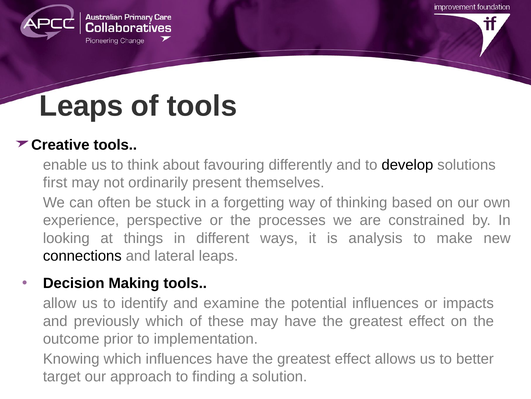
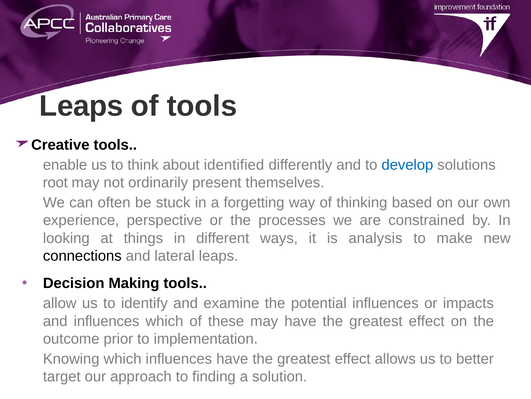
favouring: favouring -> identified
develop colour: black -> blue
first: first -> root
and previously: previously -> influences
